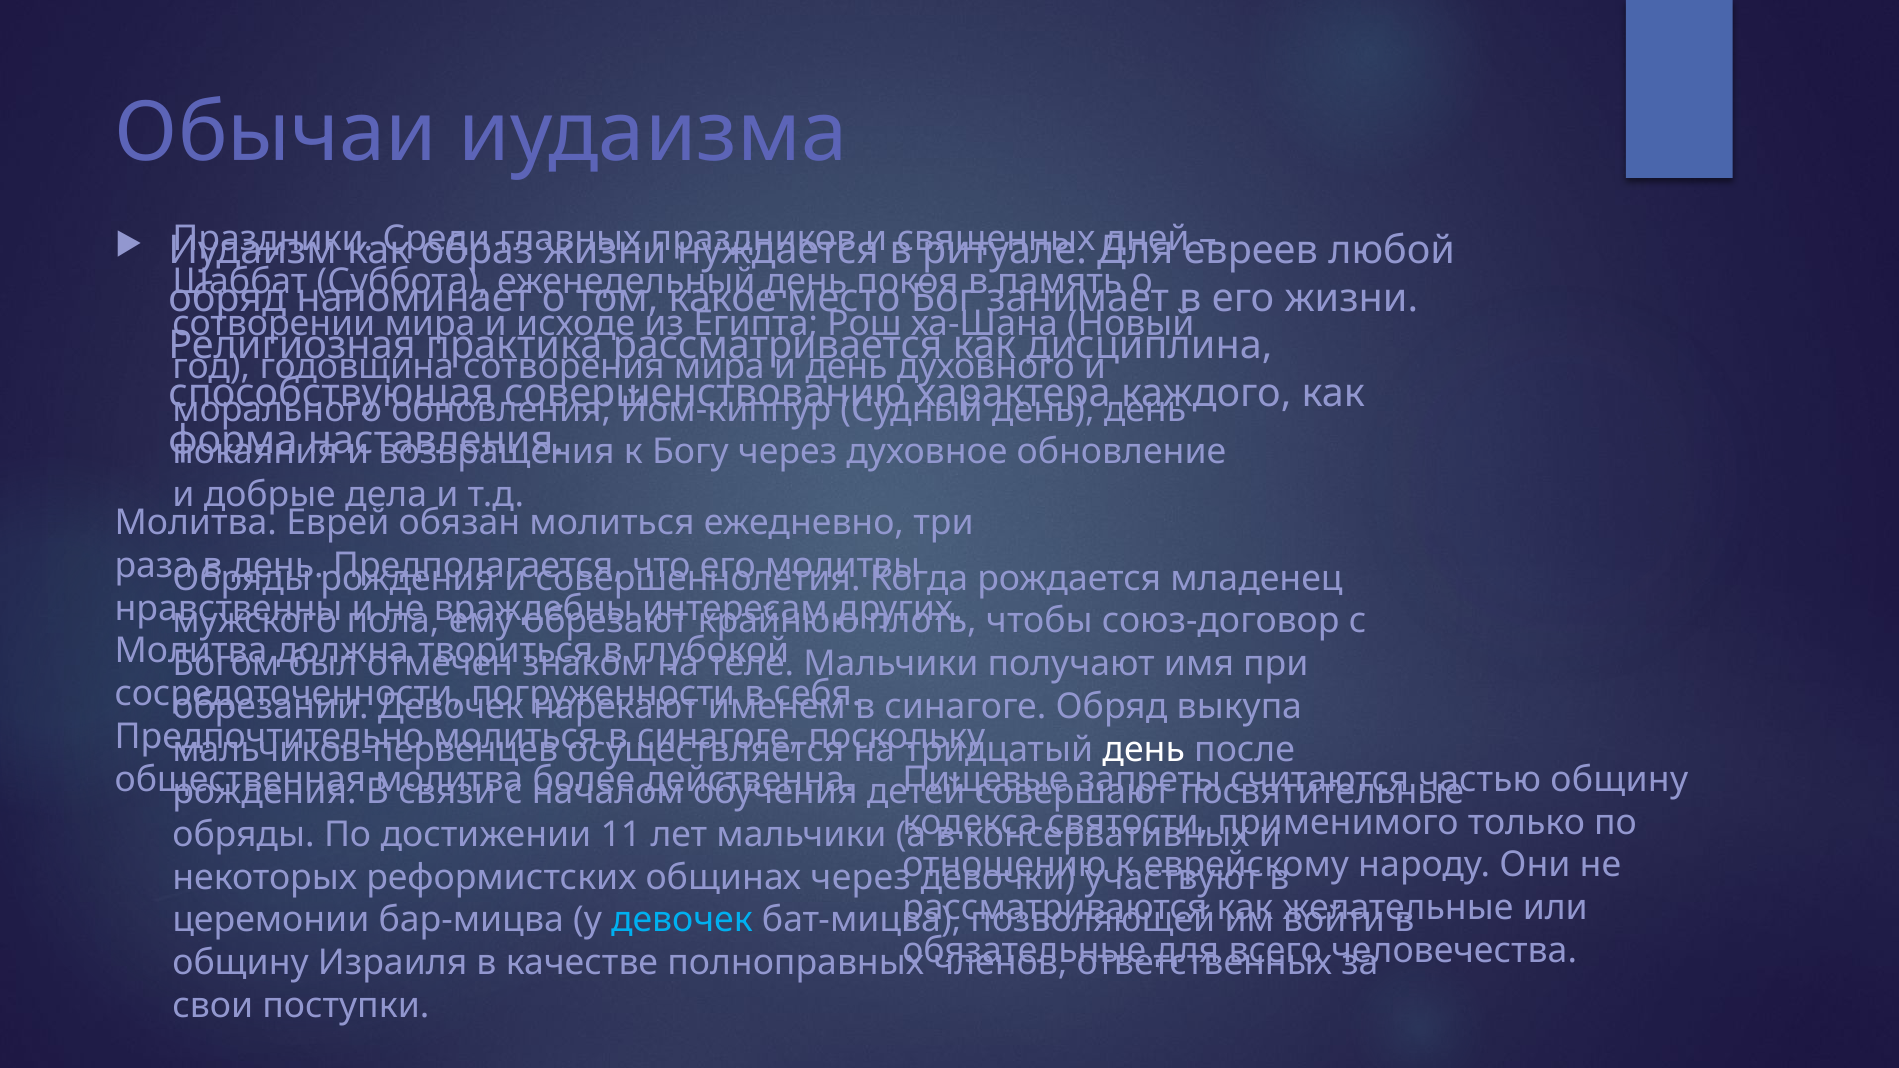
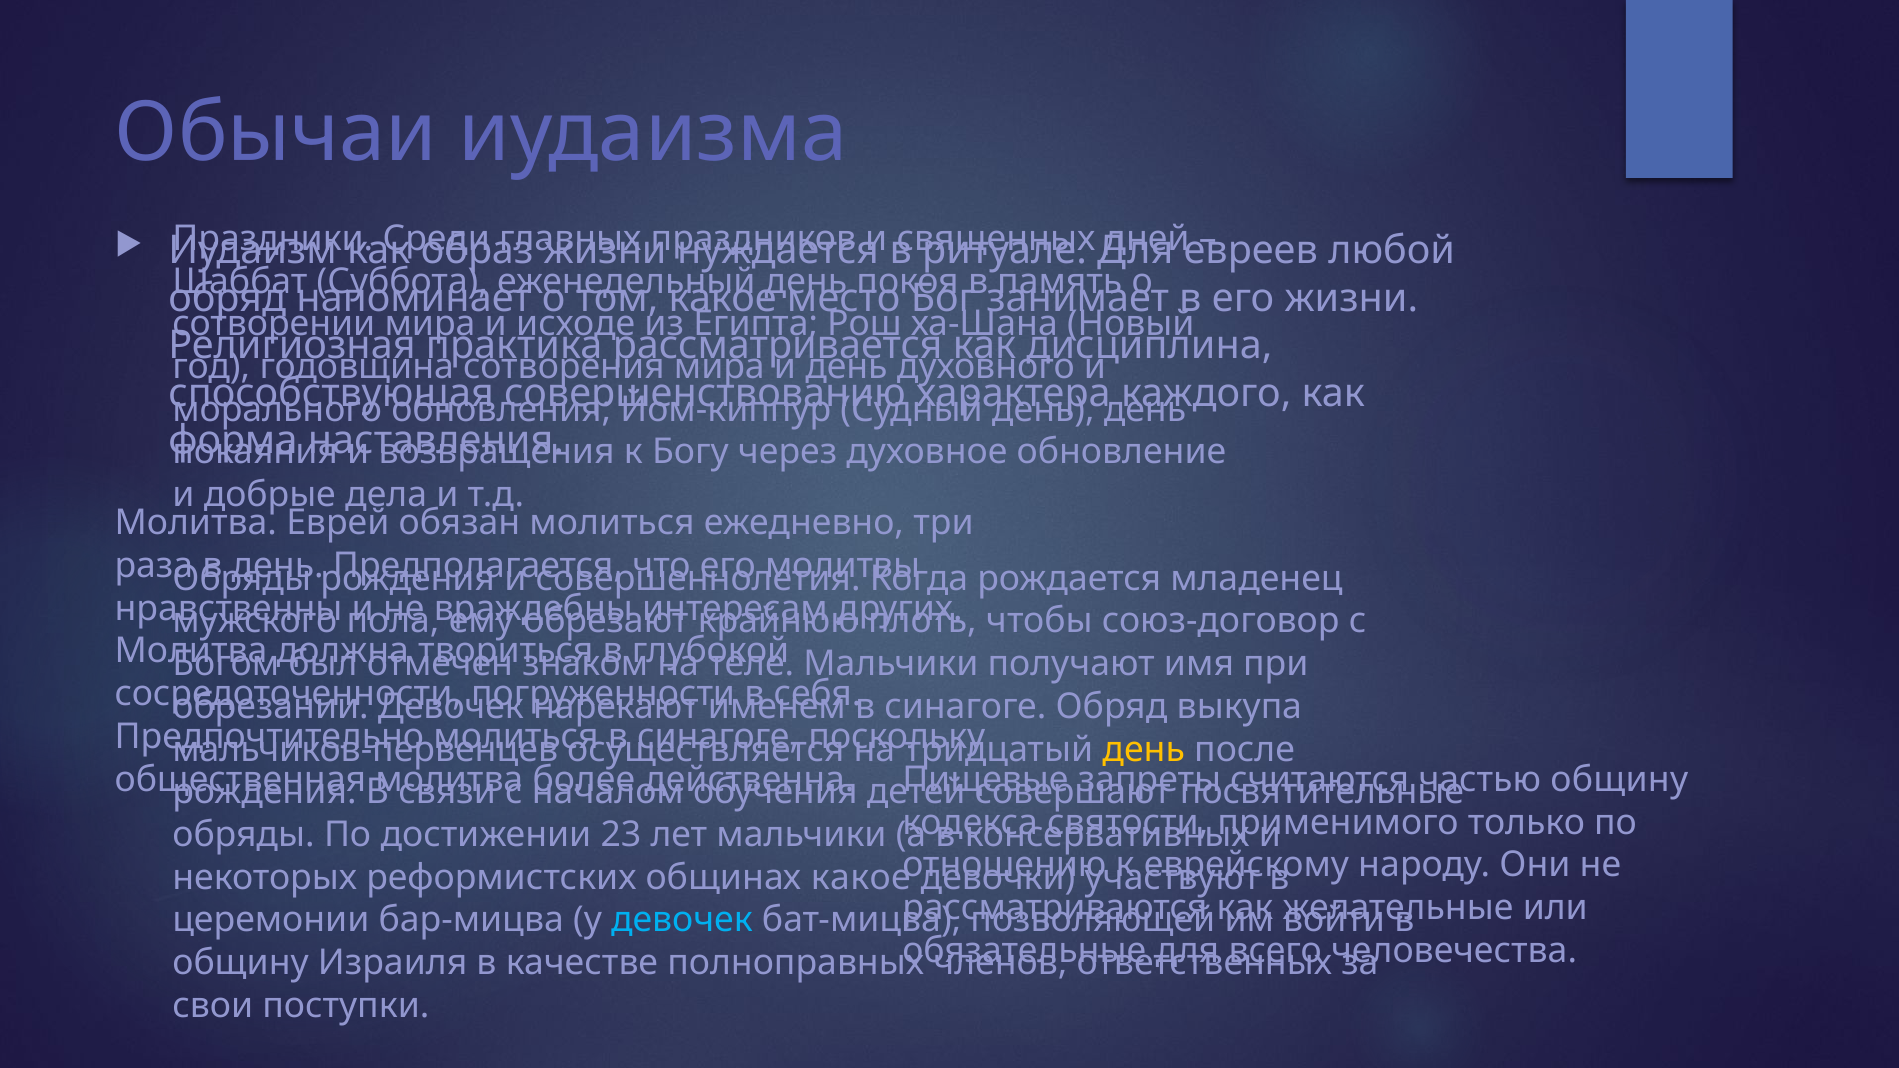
день at (1144, 749) colour: white -> yellow
11: 11 -> 23
общинах через: через -> какое
